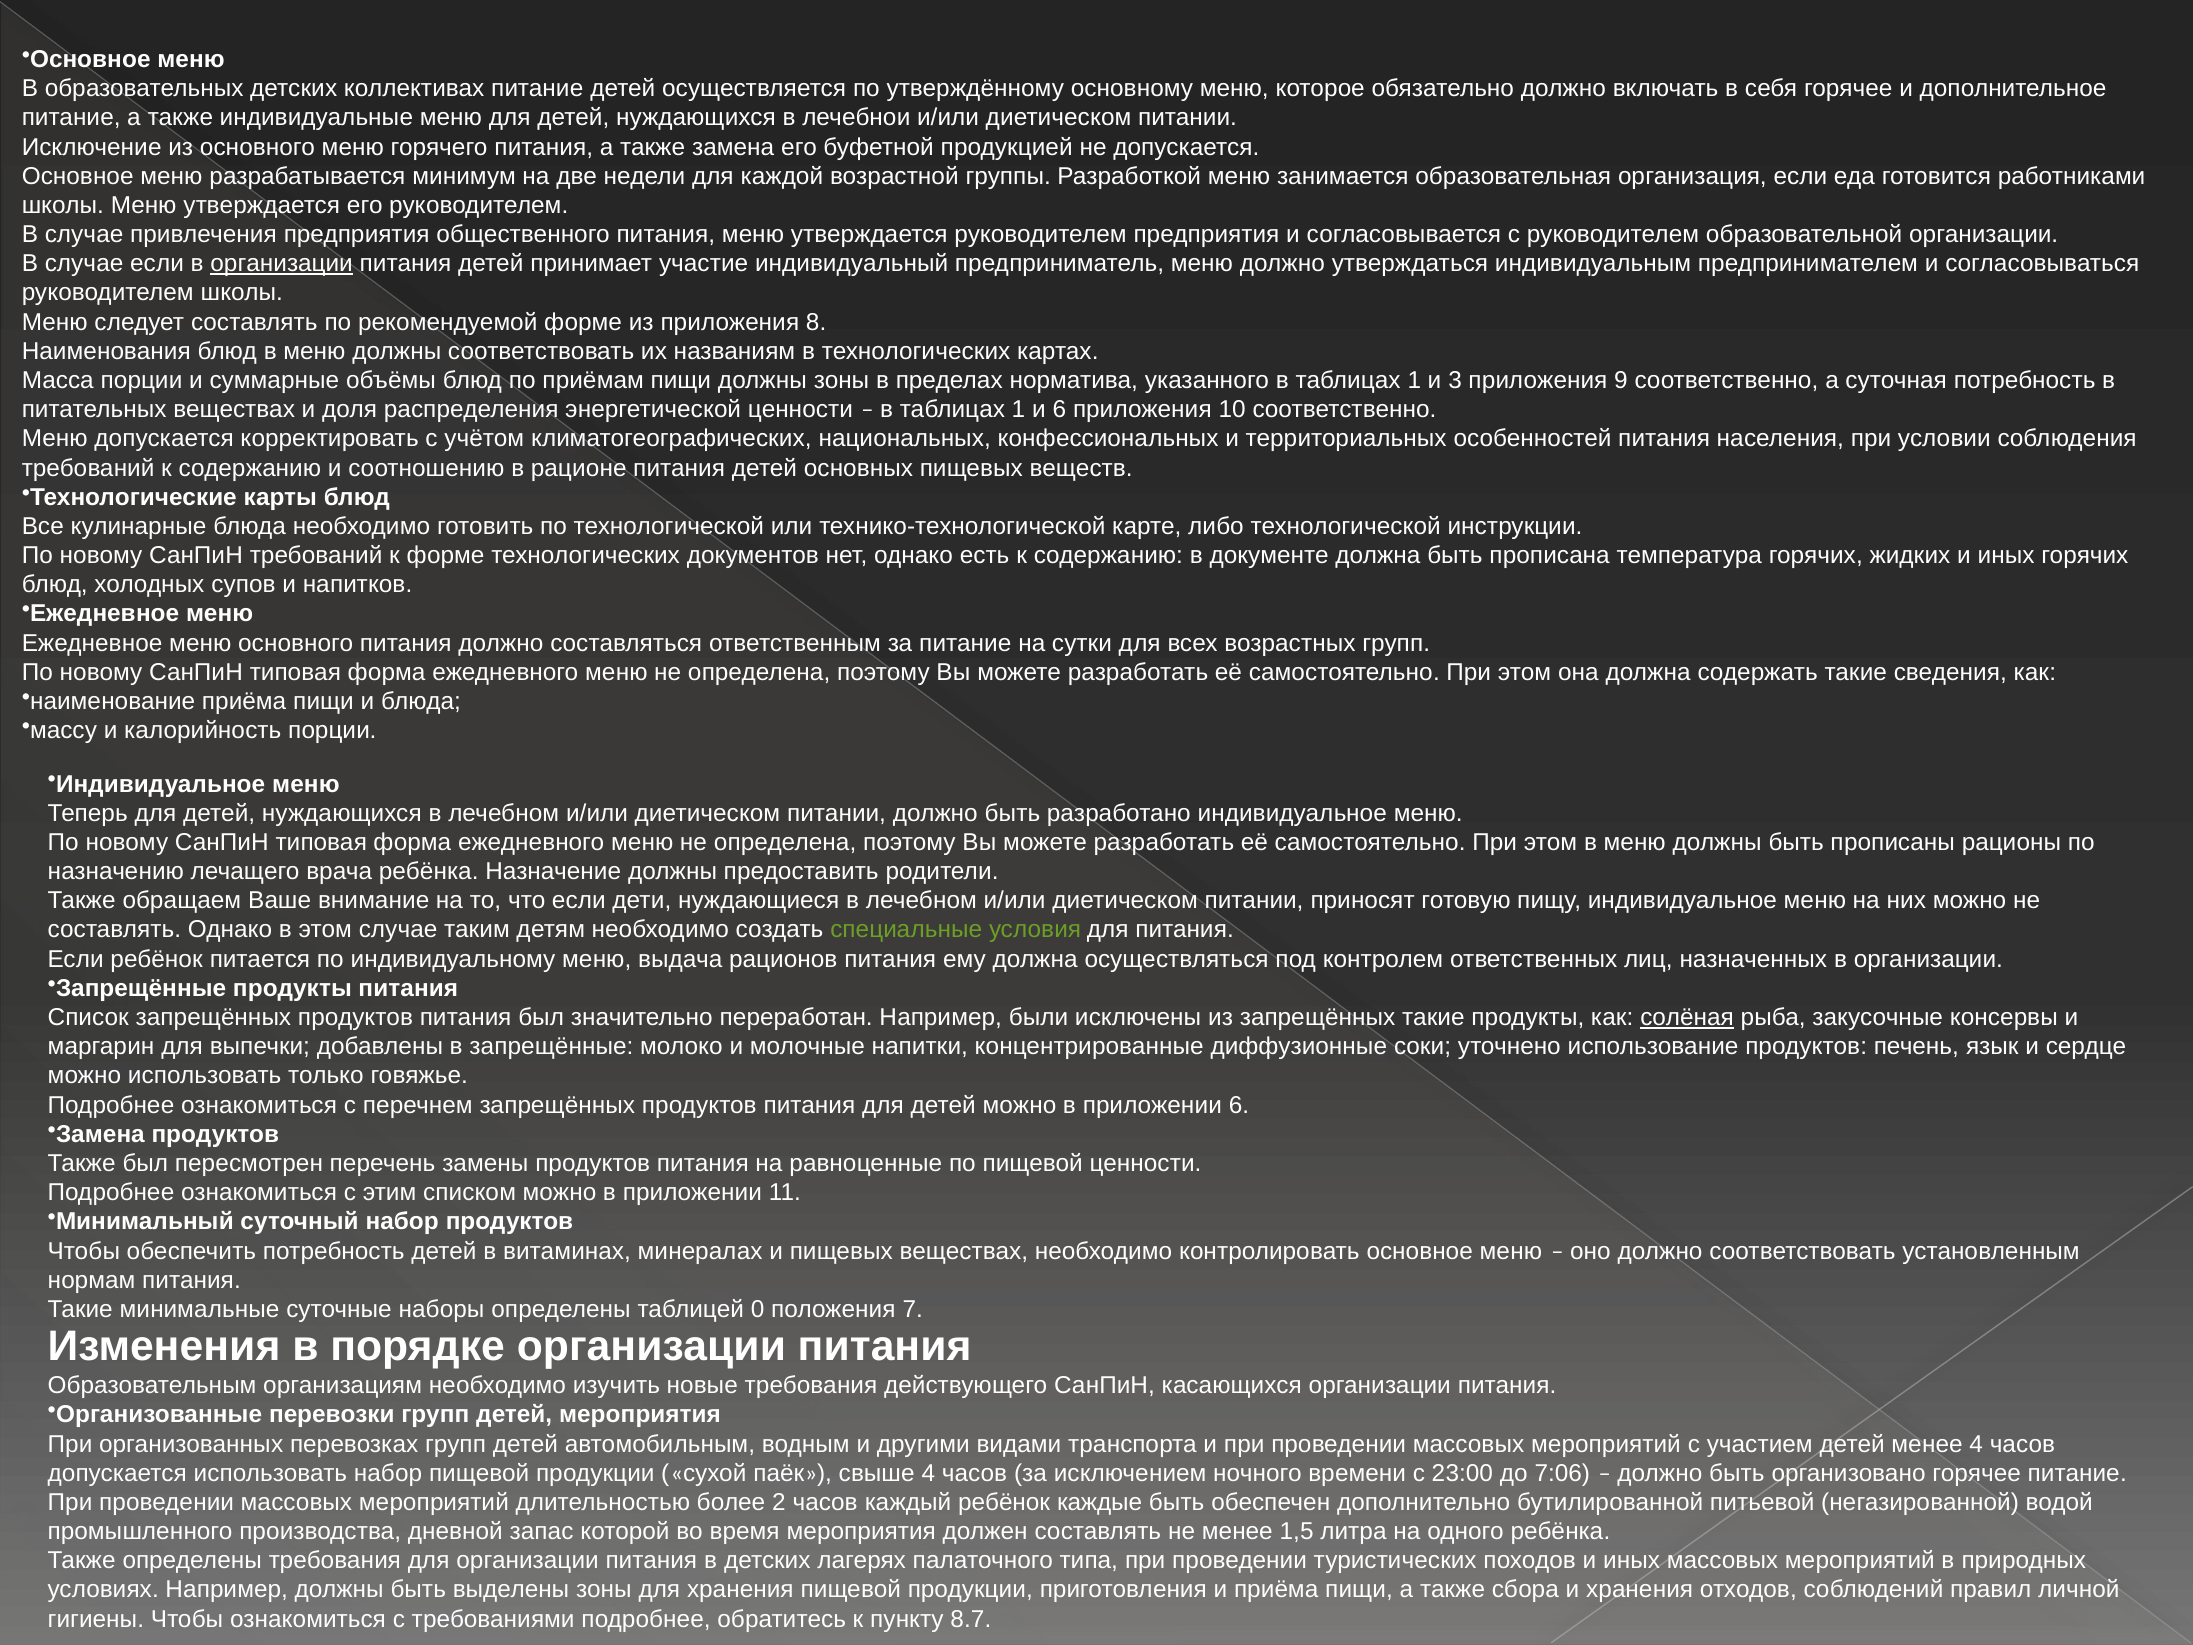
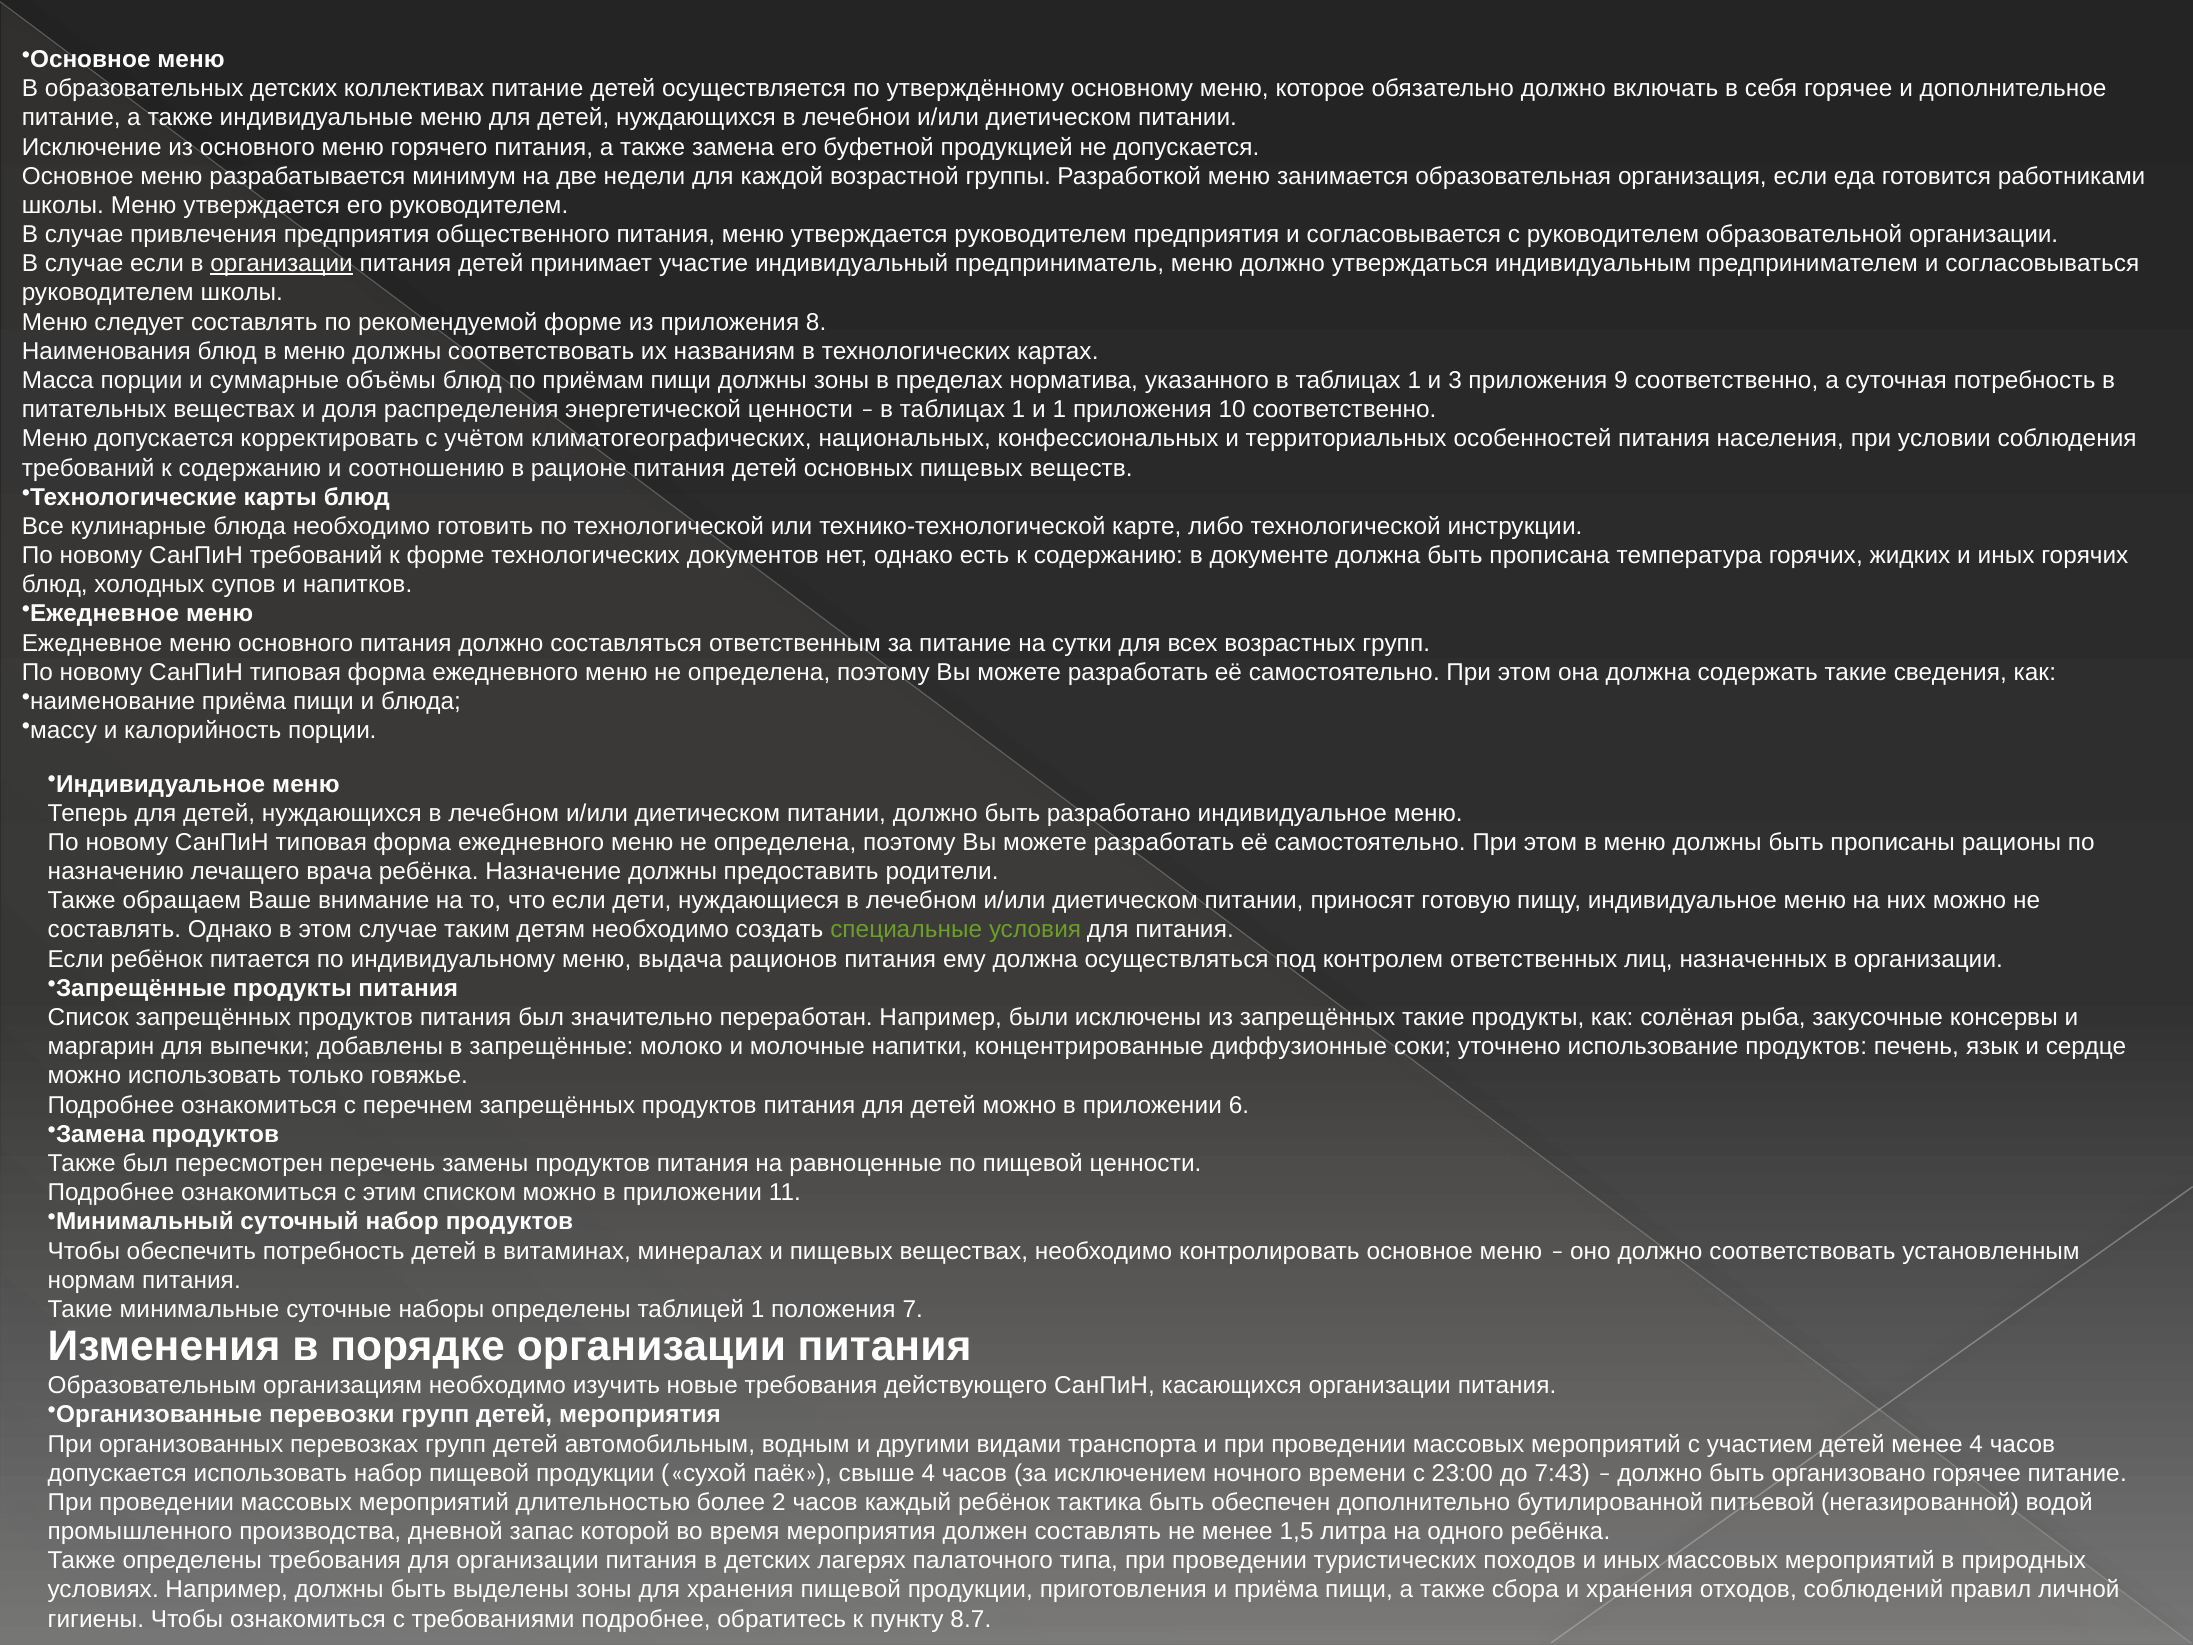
и 6: 6 -> 1
солёная underline: present -> none
таблицей 0: 0 -> 1
7:06: 7:06 -> 7:43
каждые: каждые -> тактика
